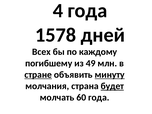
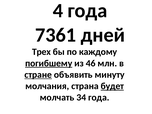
1578: 1578 -> 7361
Всех: Всех -> Трех
погибшему underline: none -> present
49: 49 -> 46
минуту underline: present -> none
60: 60 -> 34
